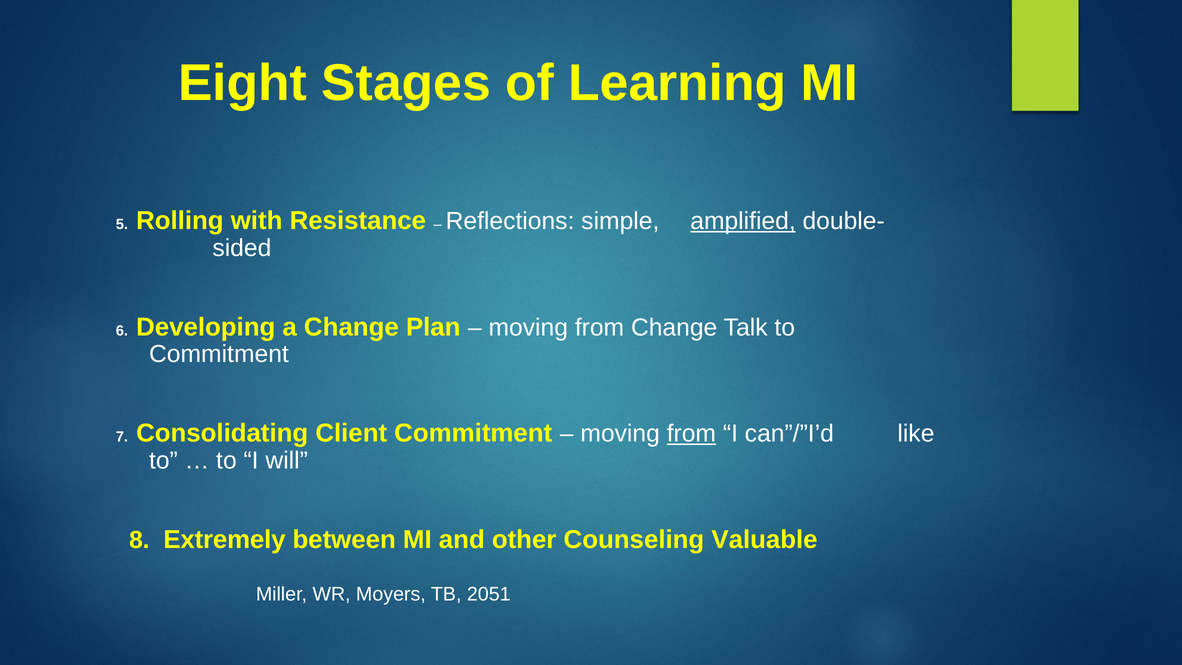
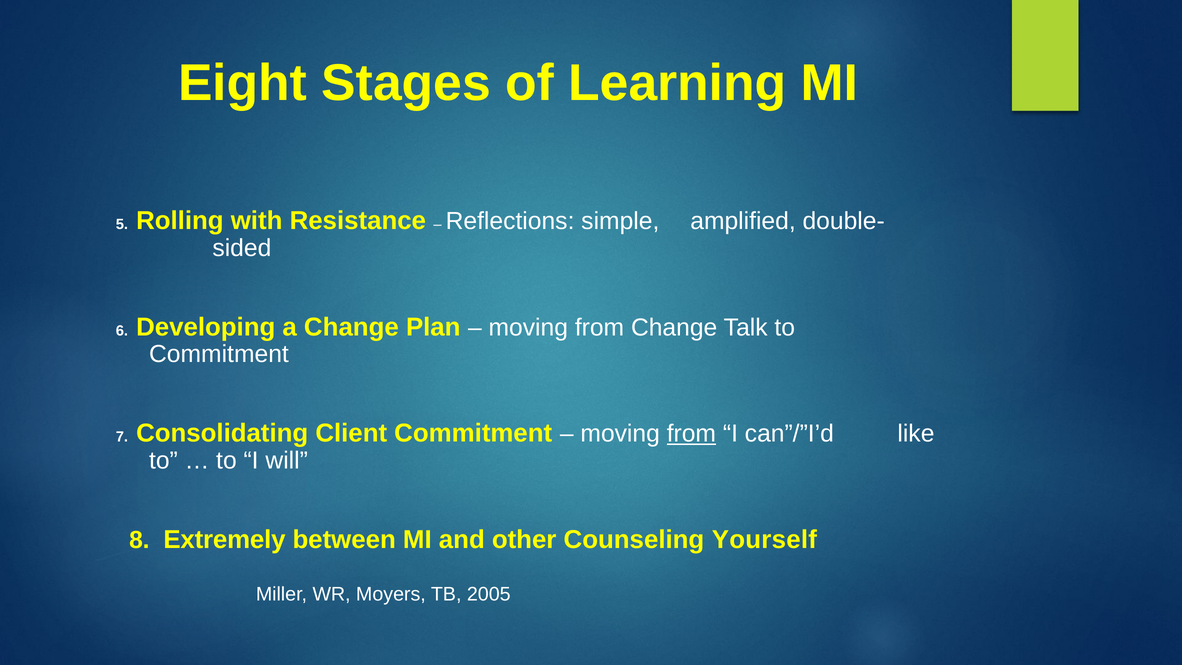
amplified underline: present -> none
Valuable: Valuable -> Yourself
2051: 2051 -> 2005
